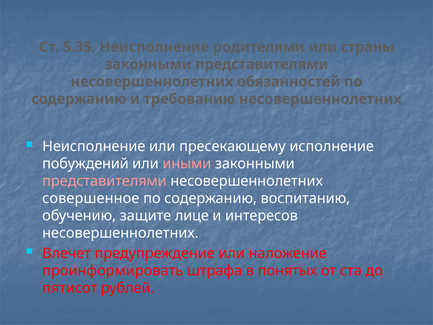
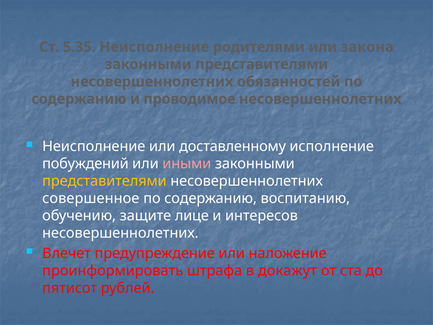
страны: страны -> закона
требованию: требованию -> проводимое
пресекающему: пресекающему -> доставленному
представителями at (104, 181) colour: pink -> yellow
понятых: понятых -> докажут
